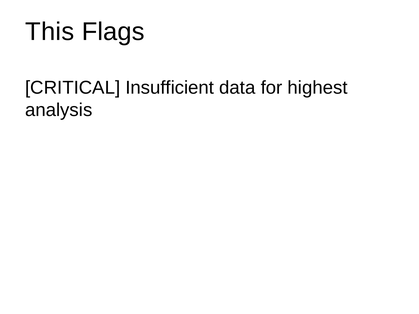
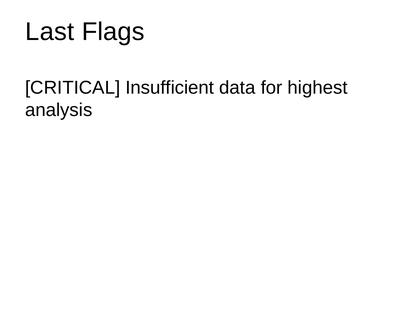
This: This -> Last
